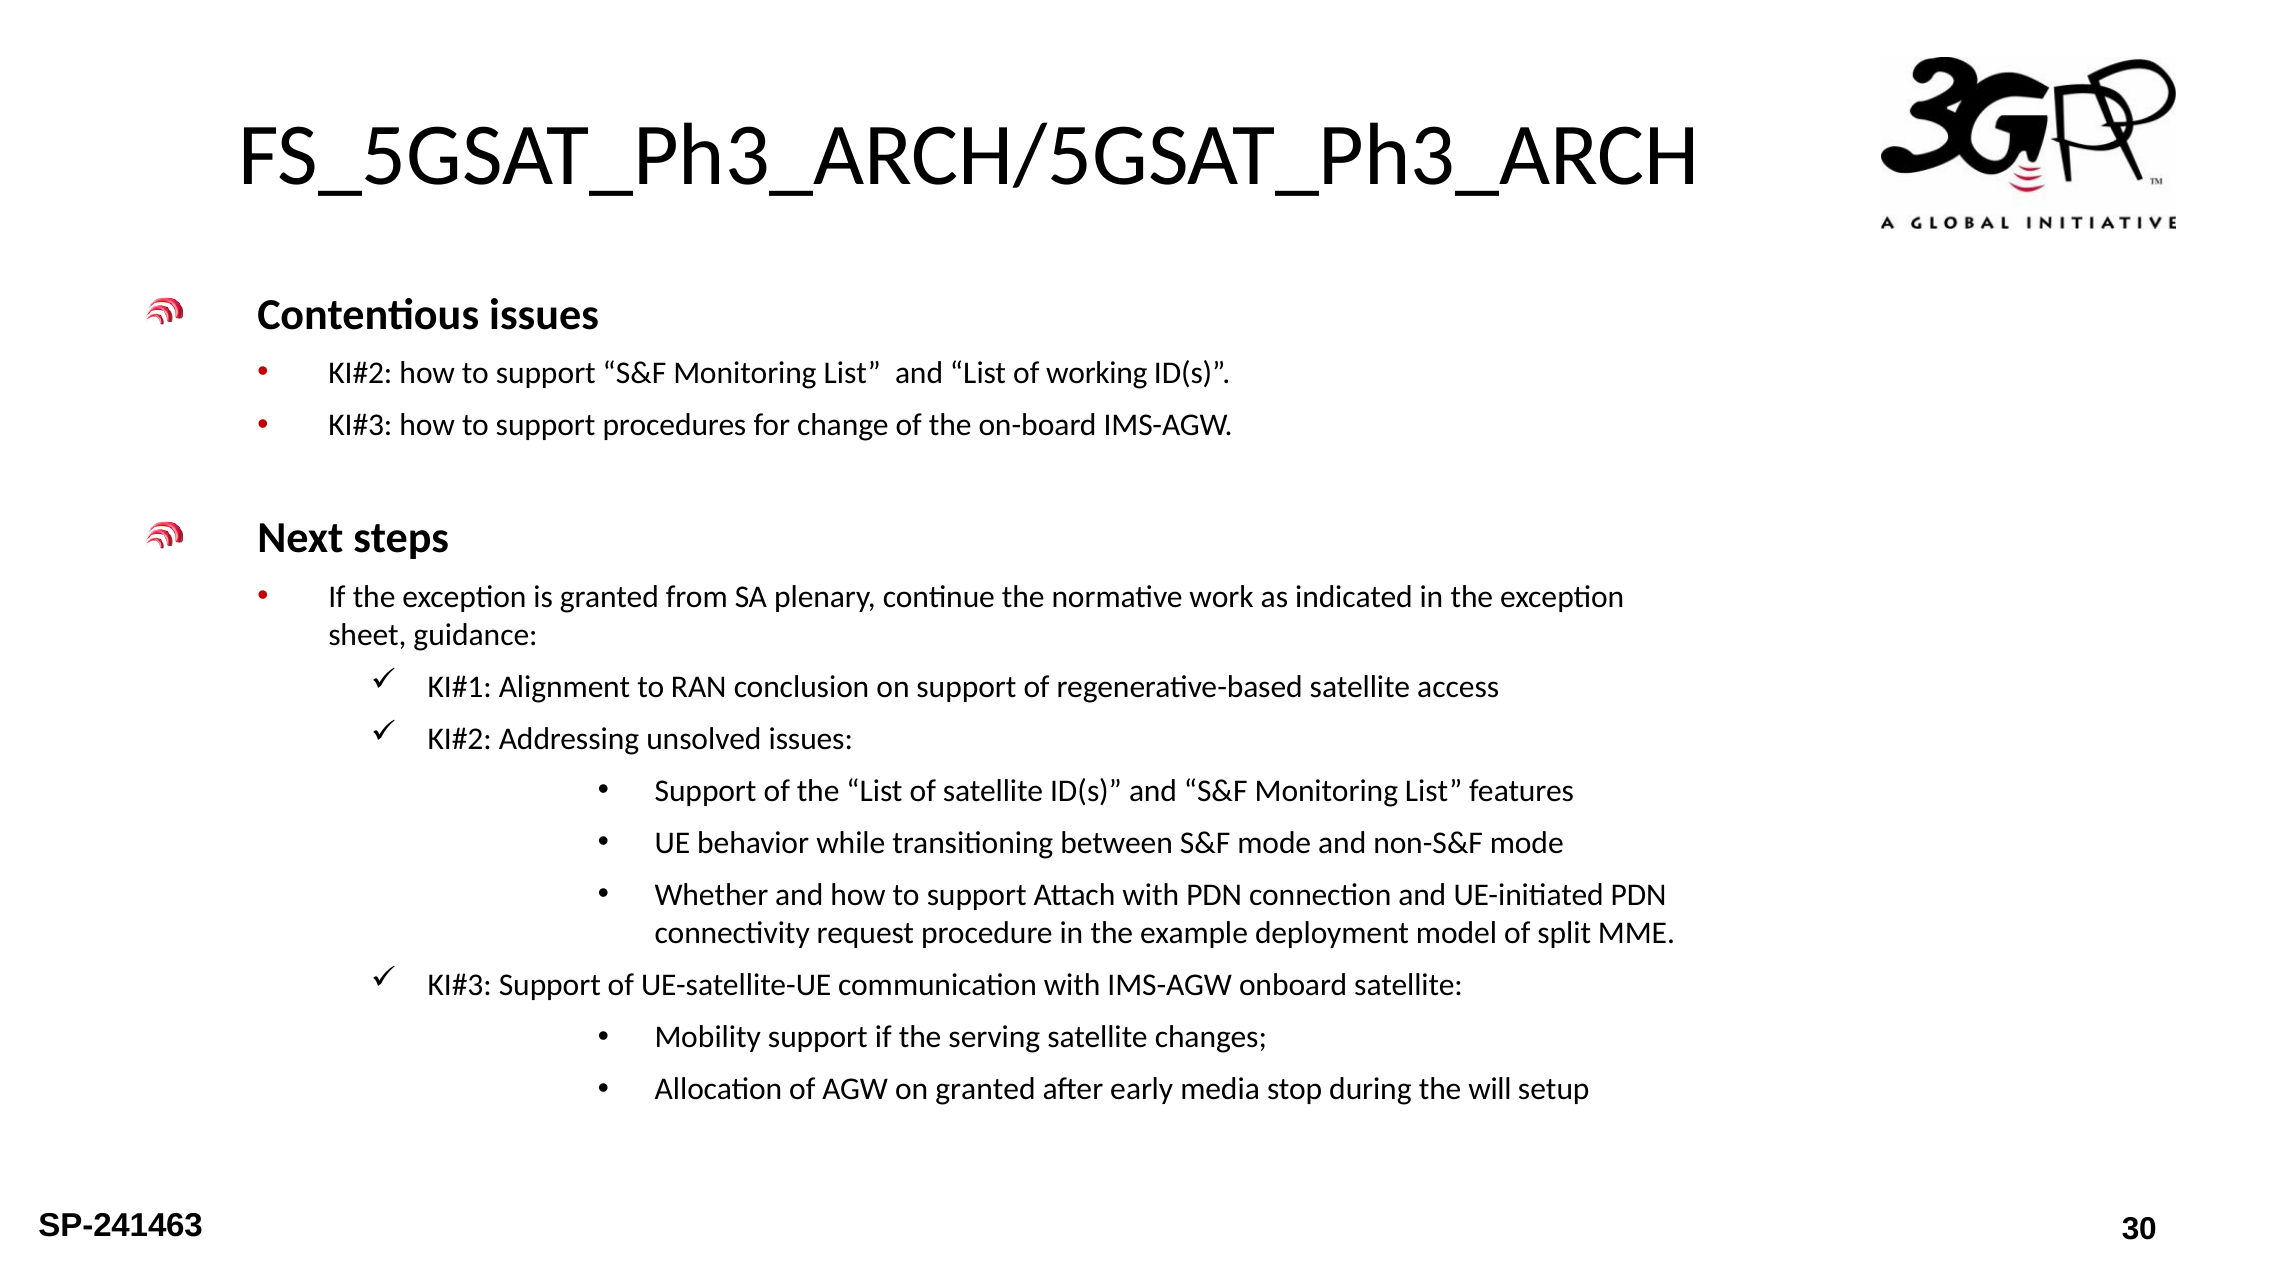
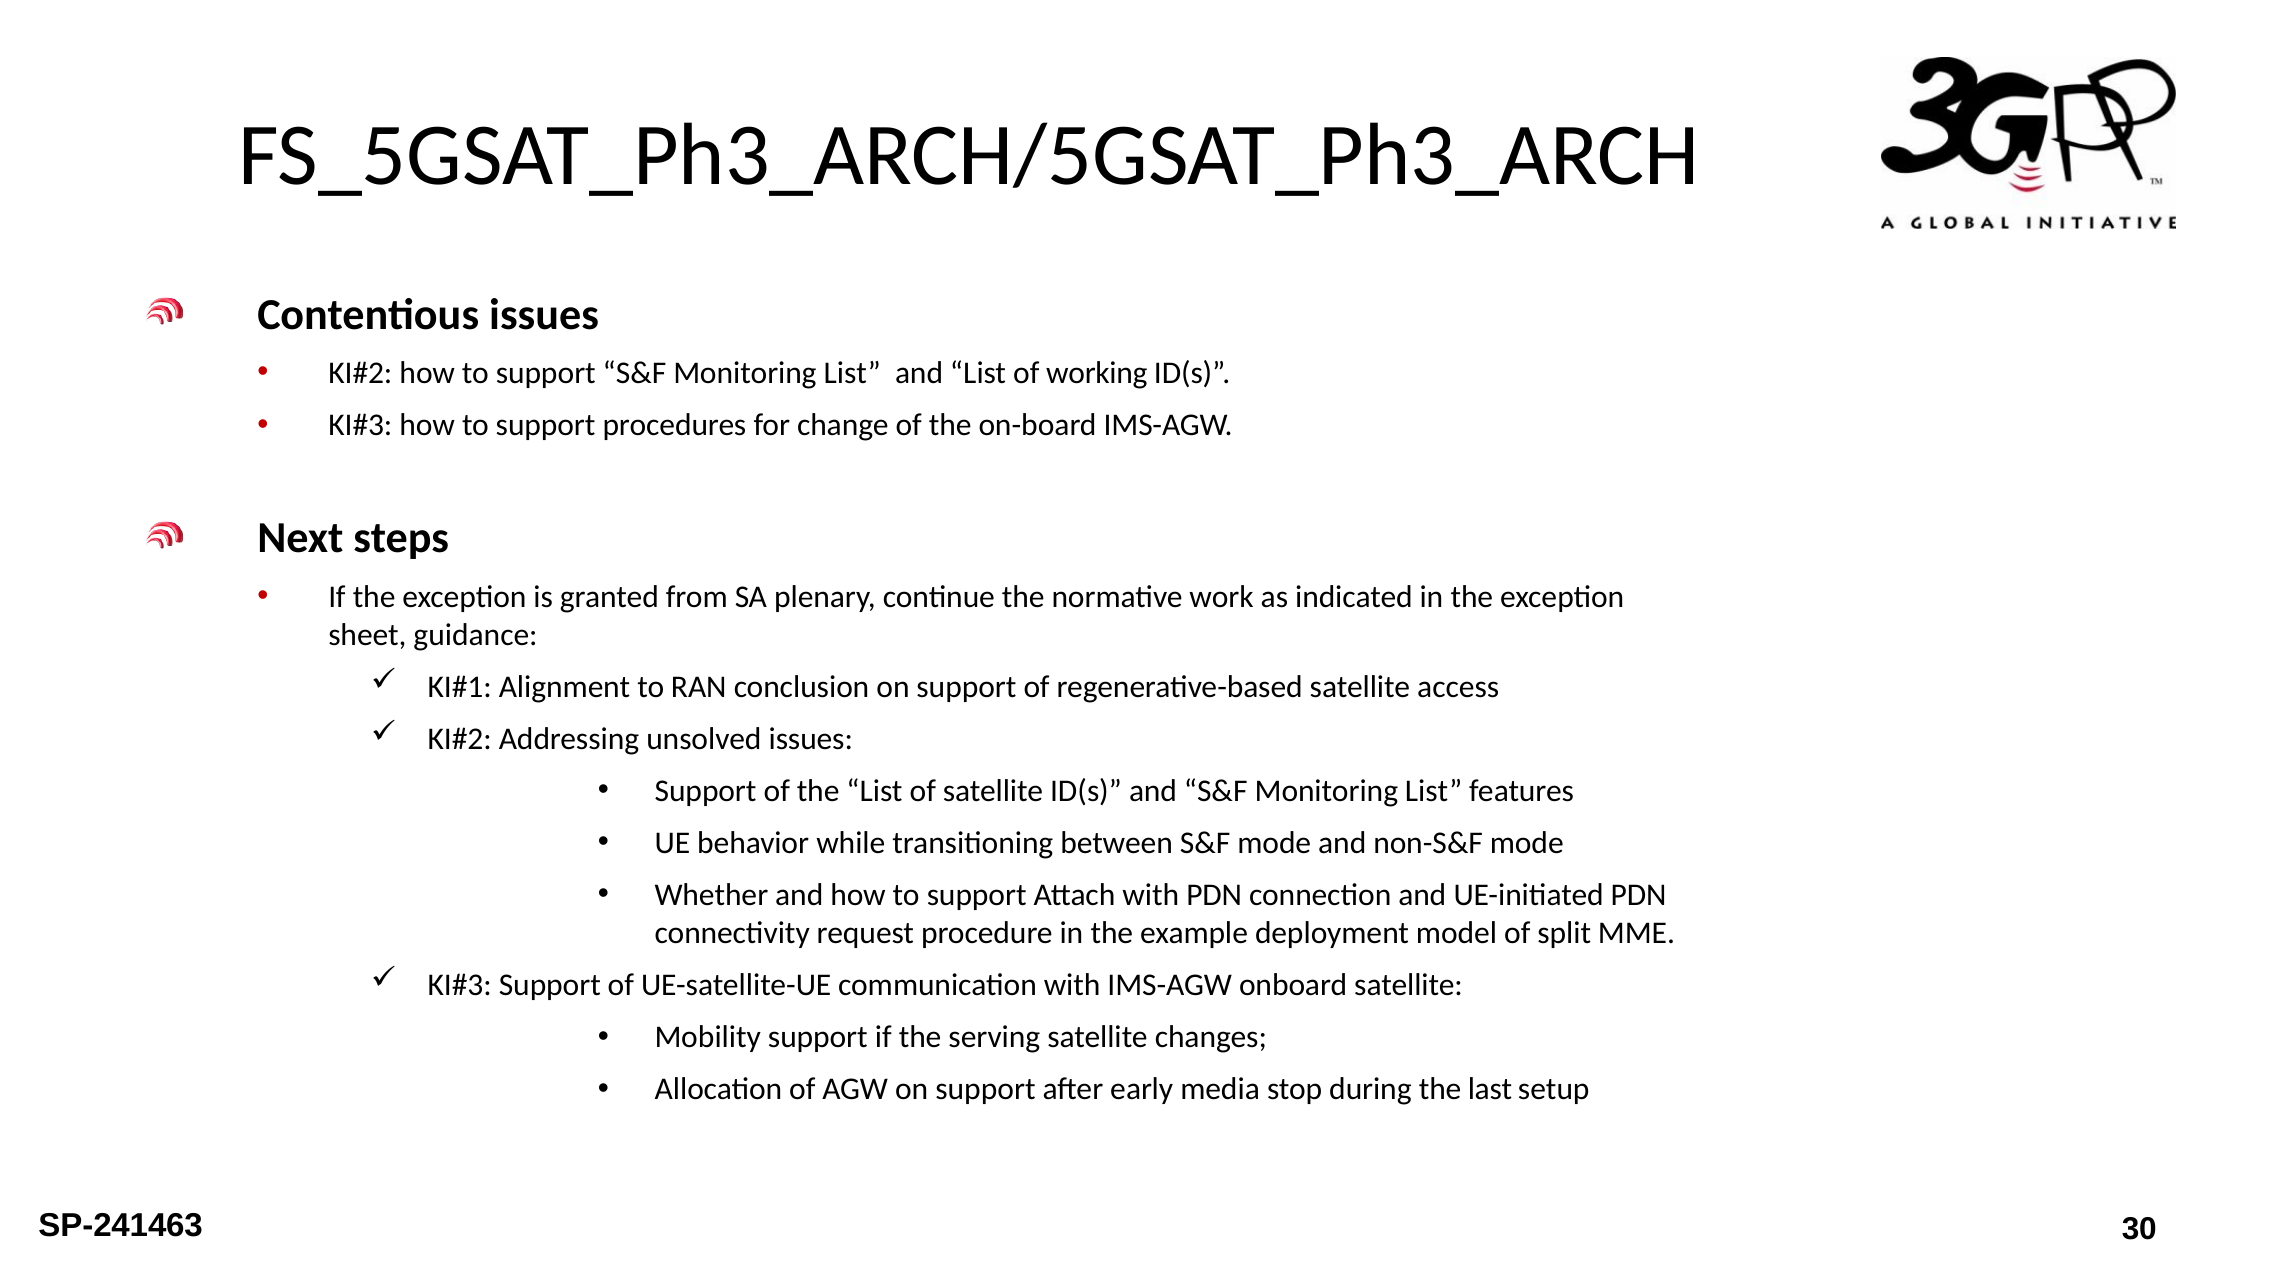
AGW on granted: granted -> support
will: will -> last
